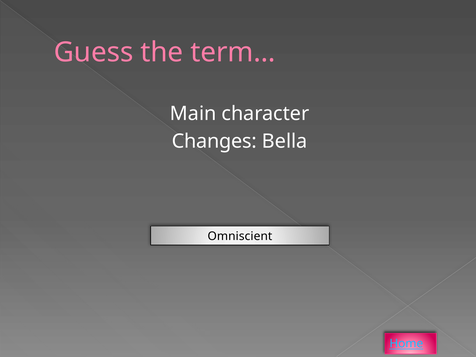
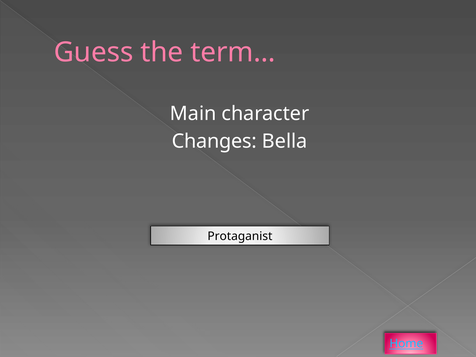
Omniscient: Omniscient -> Protaganist
